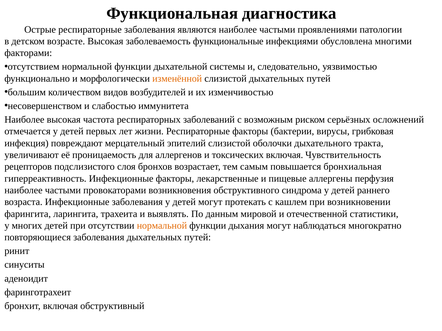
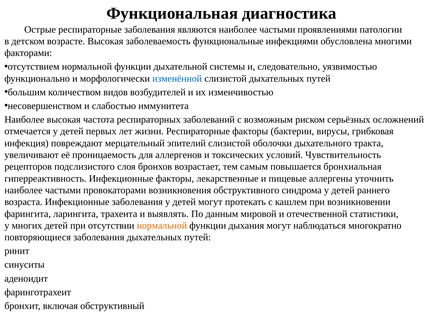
изменённой colour: orange -> blue
токсических включая: включая -> условий
перфузия: перфузия -> уточнить
